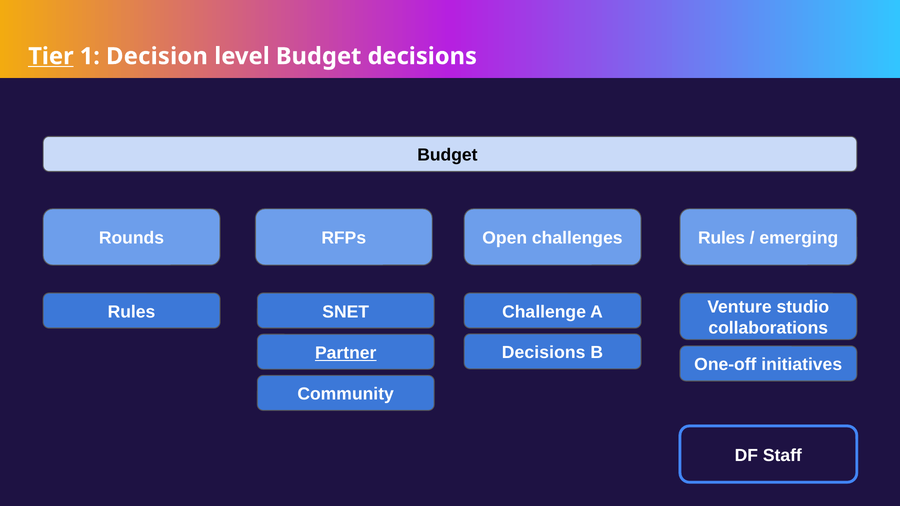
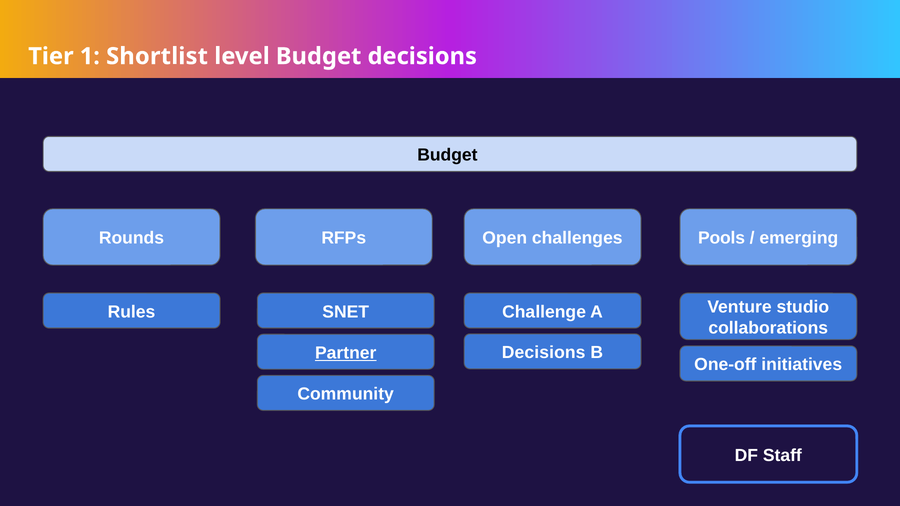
Tier underline: present -> none
Decision: Decision -> Shortlist
Rules at (722, 238): Rules -> Pools
